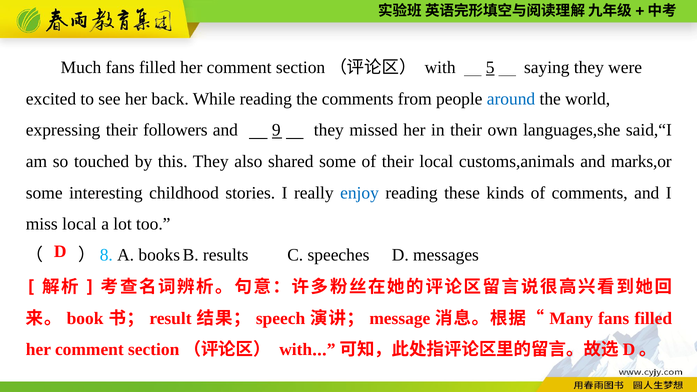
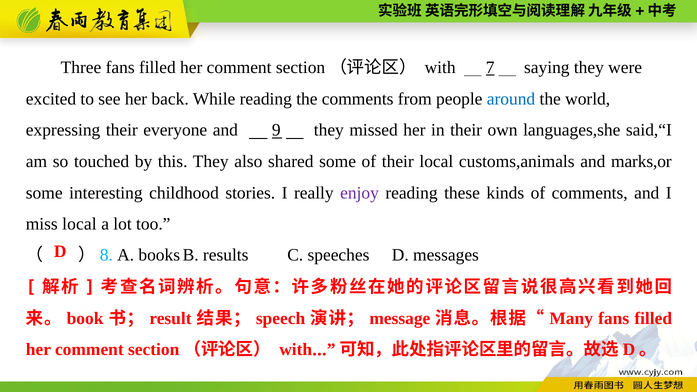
Much: Much -> Three
5: 5 -> 7
followers: followers -> everyone
enjoy colour: blue -> purple
